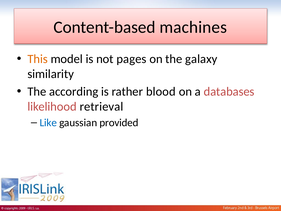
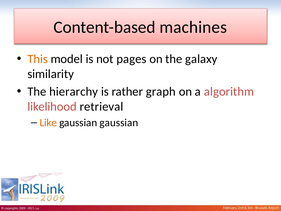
according: according -> hierarchy
blood: blood -> graph
databases: databases -> algorithm
Like colour: blue -> orange
gaussian provided: provided -> gaussian
